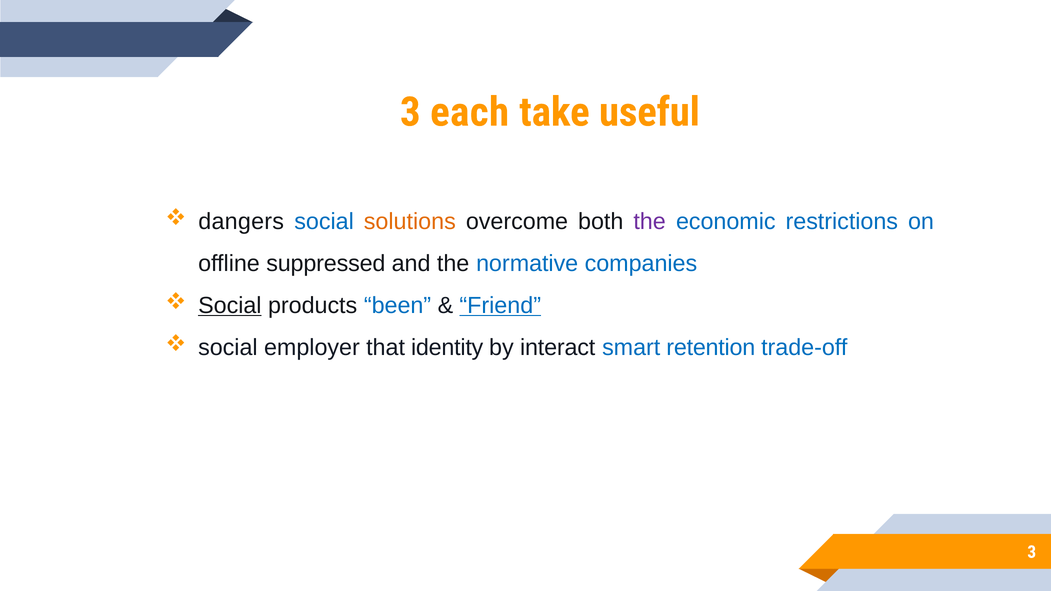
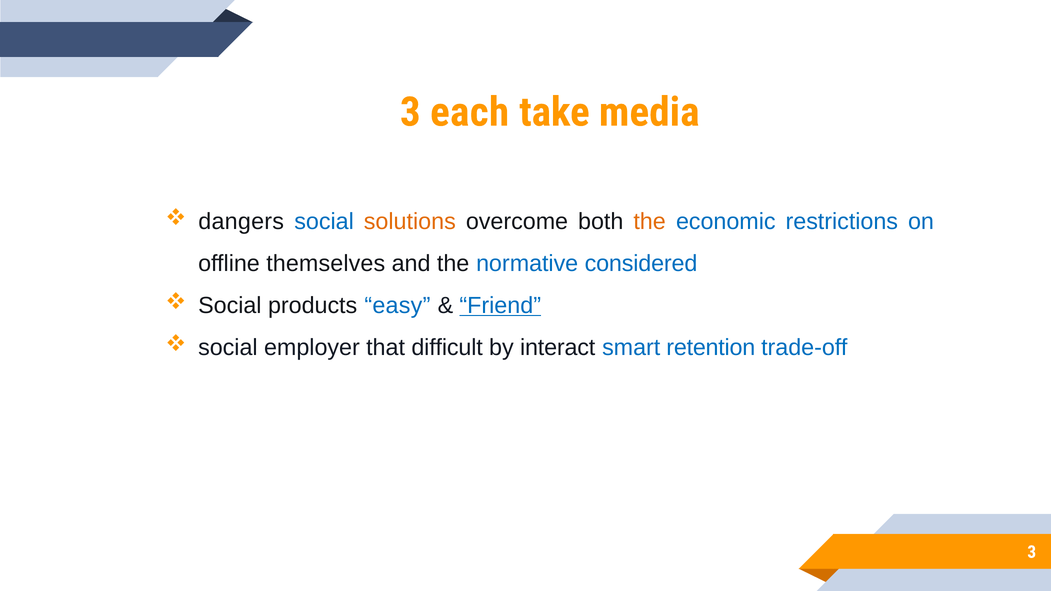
useful: useful -> media
the at (650, 222) colour: purple -> orange
suppressed: suppressed -> themselves
companies: companies -> considered
Social at (230, 306) underline: present -> none
been: been -> easy
identity: identity -> difficult
